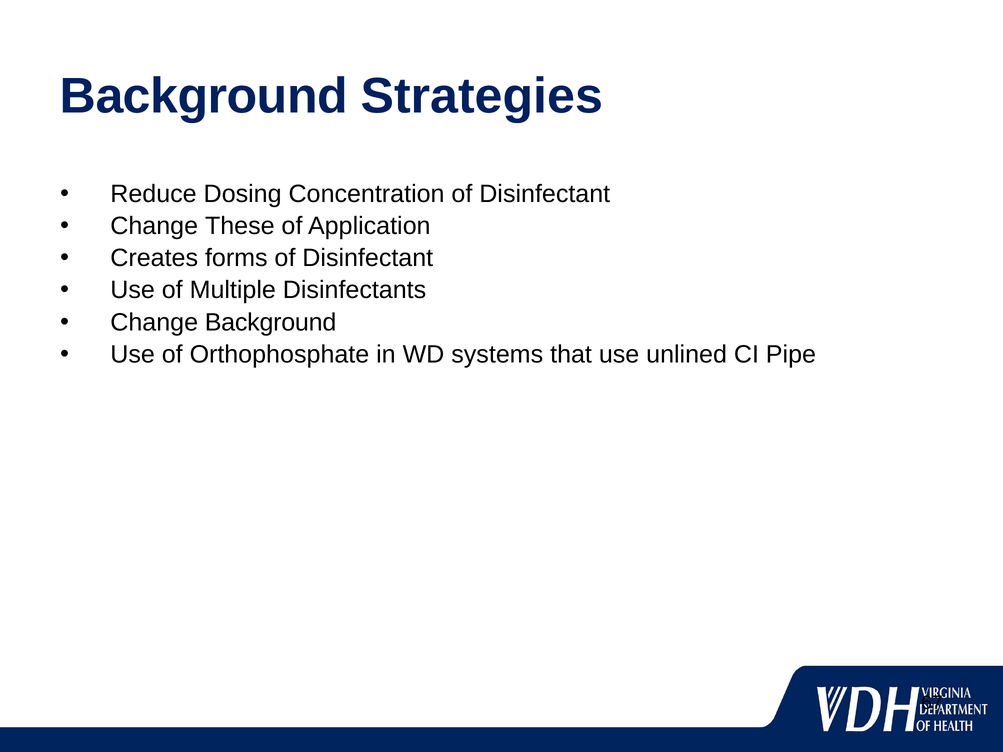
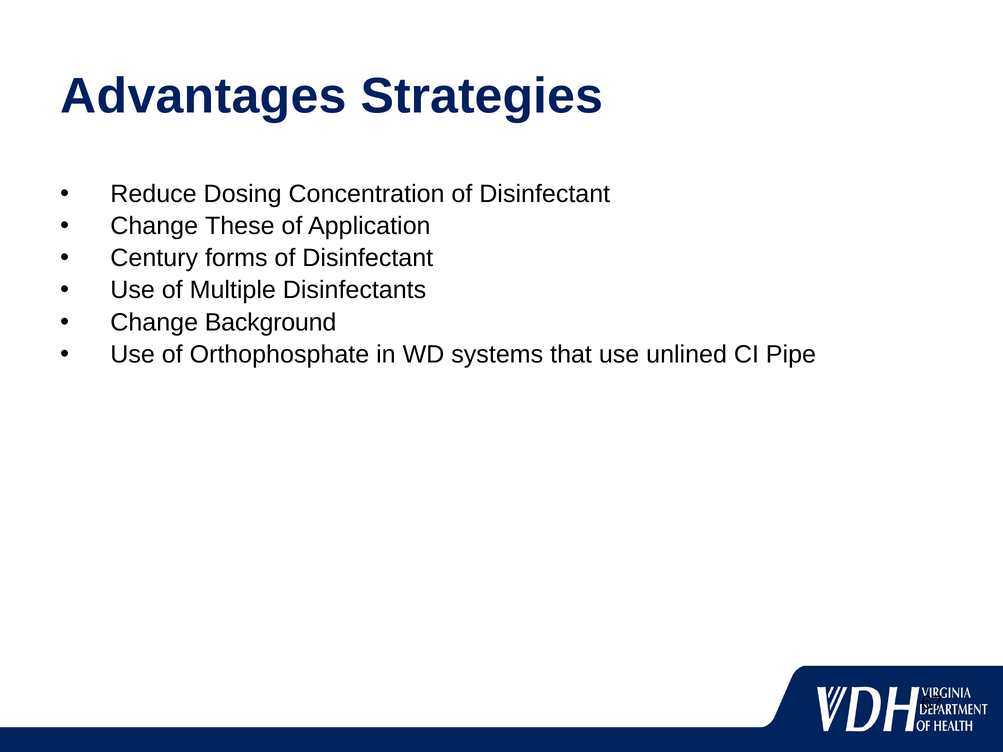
Background at (204, 96): Background -> Advantages
Creates: Creates -> Century
